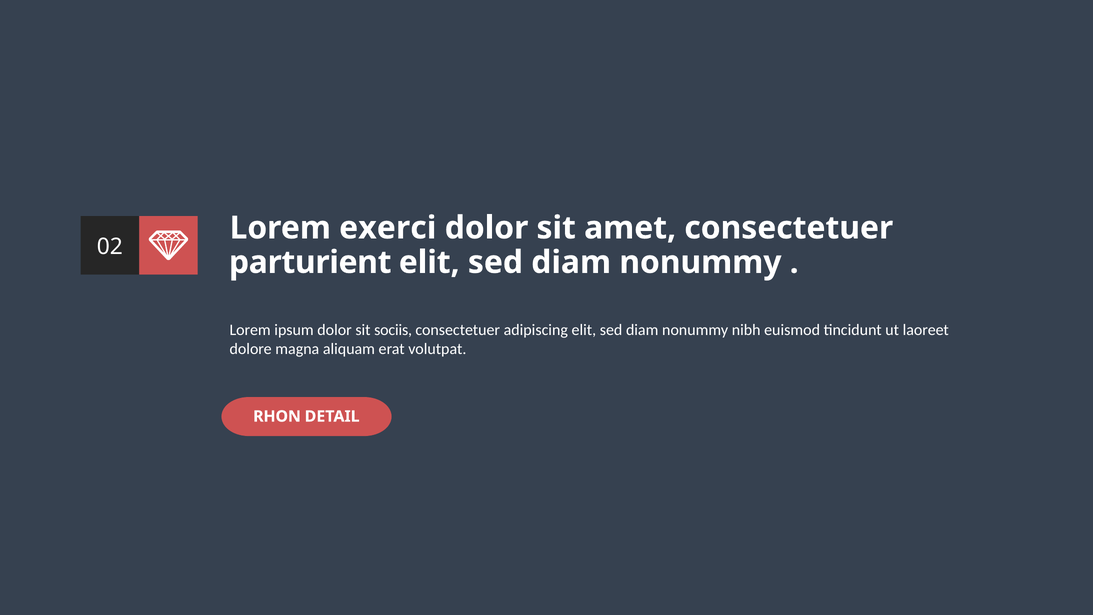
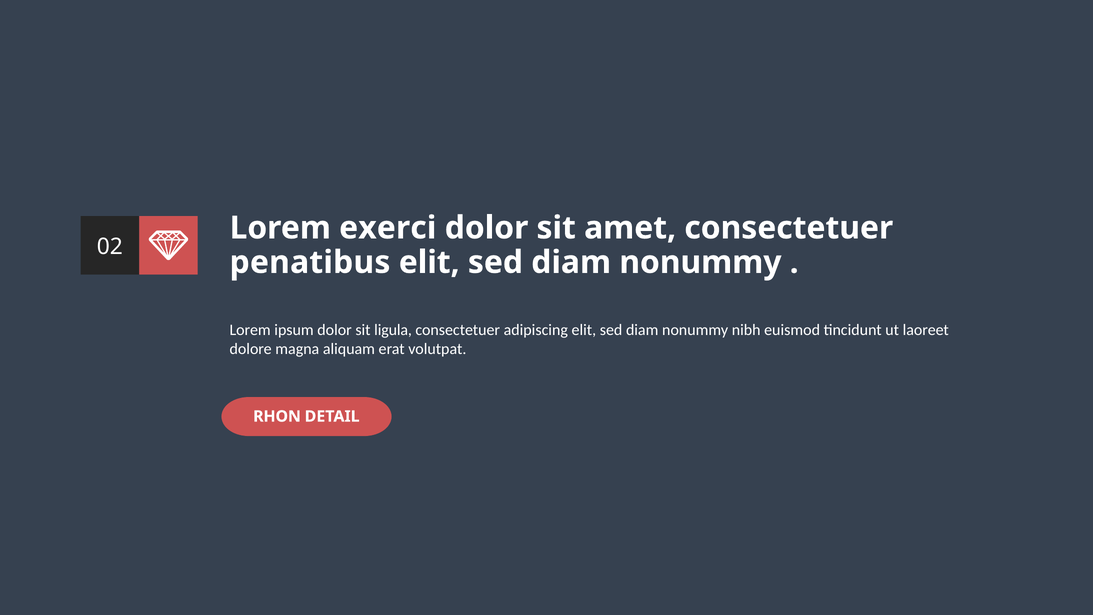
parturient: parturient -> penatibus
sociis: sociis -> ligula
